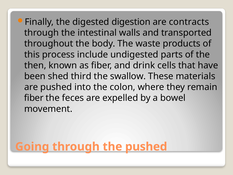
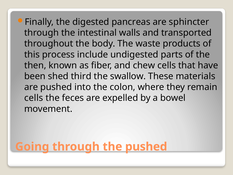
digestion: digestion -> pancreas
contracts: contracts -> sphincter
drink: drink -> chew
fiber at (34, 98): fiber -> cells
